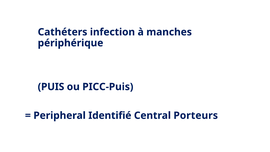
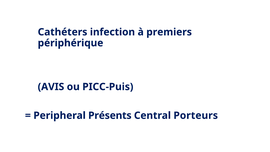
manches: manches -> premiers
PUIS: PUIS -> AVIS
Identifié: Identifié -> Présents
